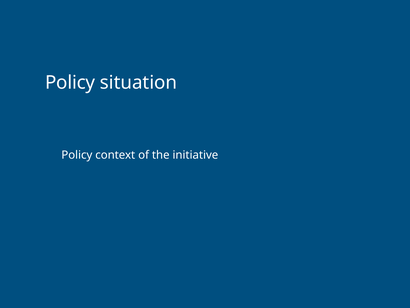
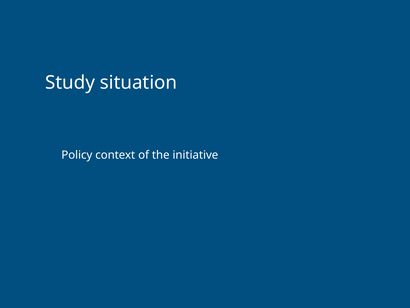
Policy at (70, 82): Policy -> Study
